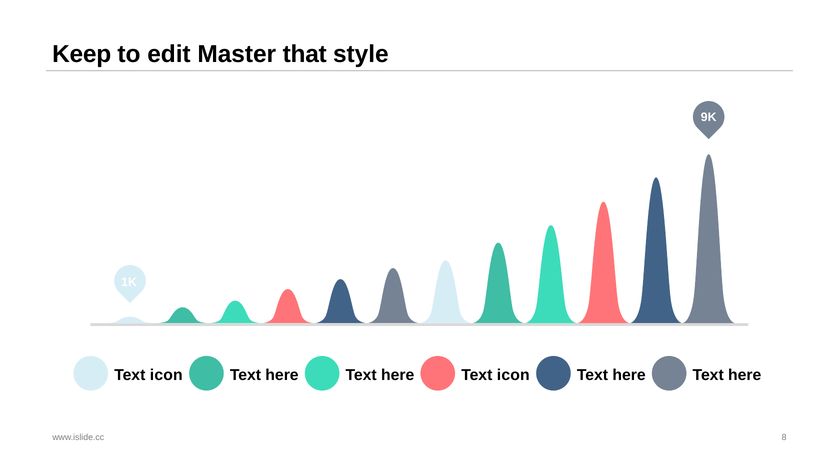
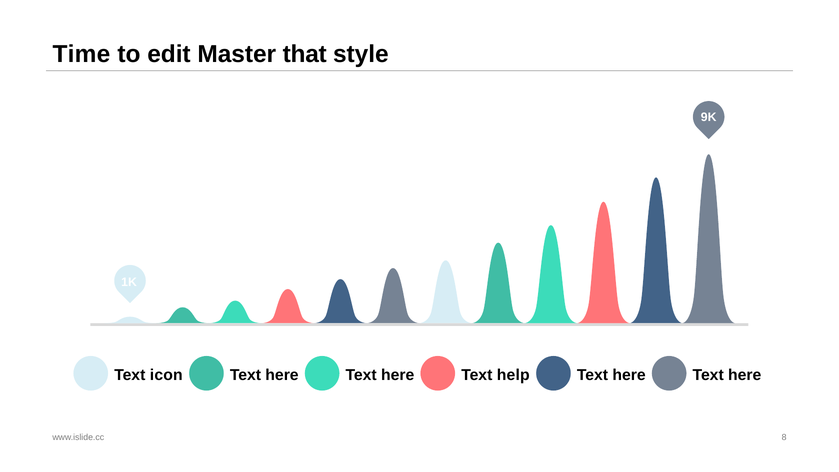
Keep: Keep -> Time
here Text icon: icon -> help
